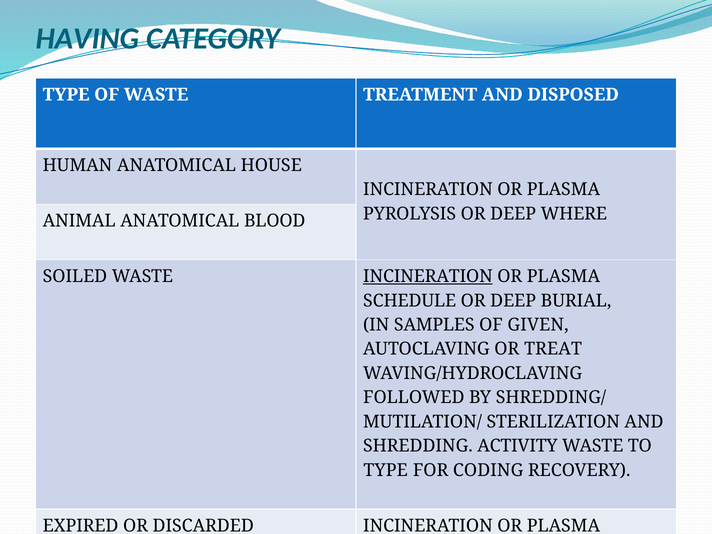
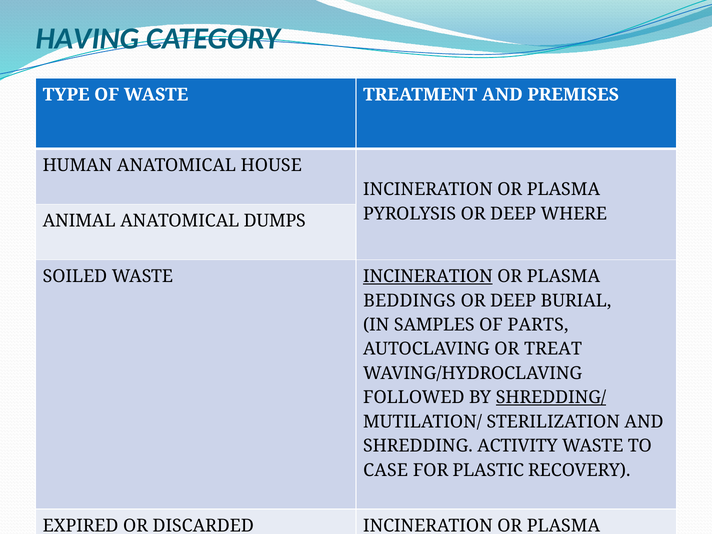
AND DISPOSED: DISPOSED -> PREMISES
BLOOD: BLOOD -> DUMPS
SCHEDULE: SCHEDULE -> BEDDINGS
GIVEN: GIVEN -> PARTS
SHREDDING/ underline: none -> present
TYPE at (386, 470): TYPE -> CASE
CODING: CODING -> PLASTIC
